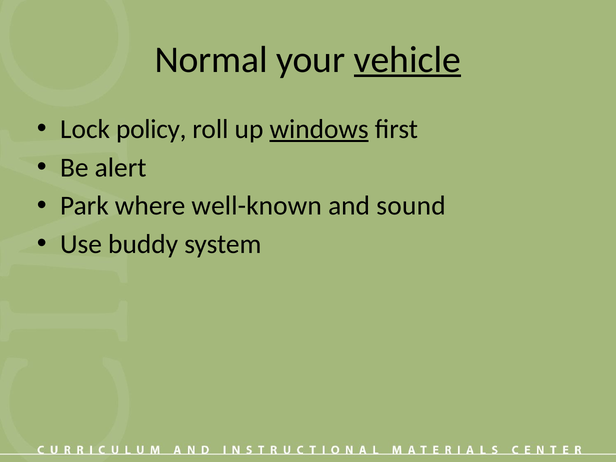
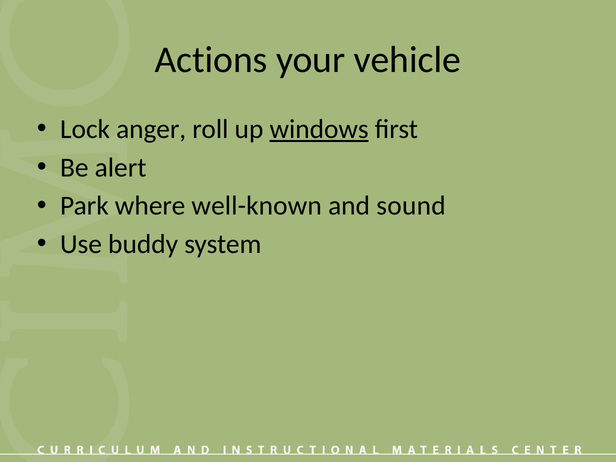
Normal: Normal -> Actions
vehicle underline: present -> none
policy: policy -> anger
